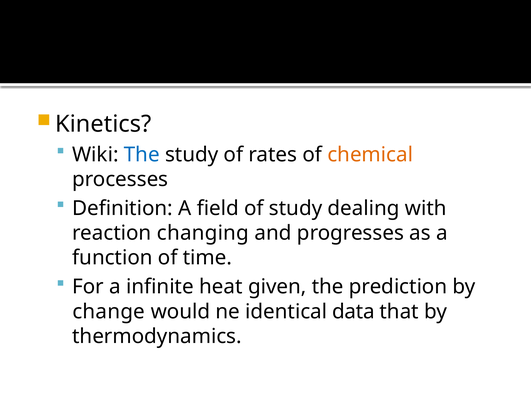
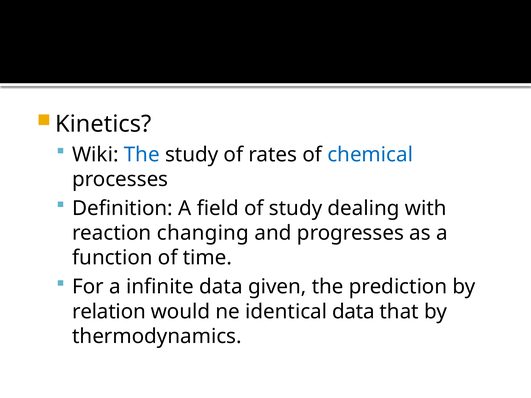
chemical colour: orange -> blue
infinite heat: heat -> data
change: change -> relation
